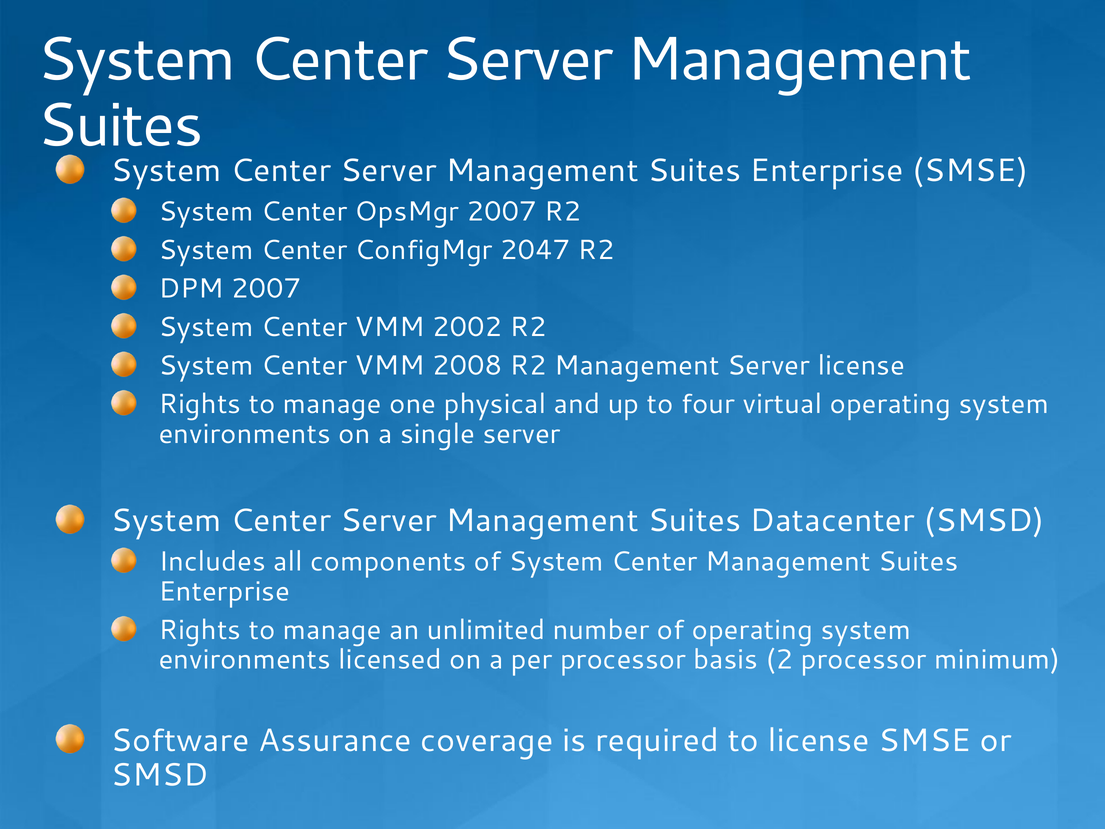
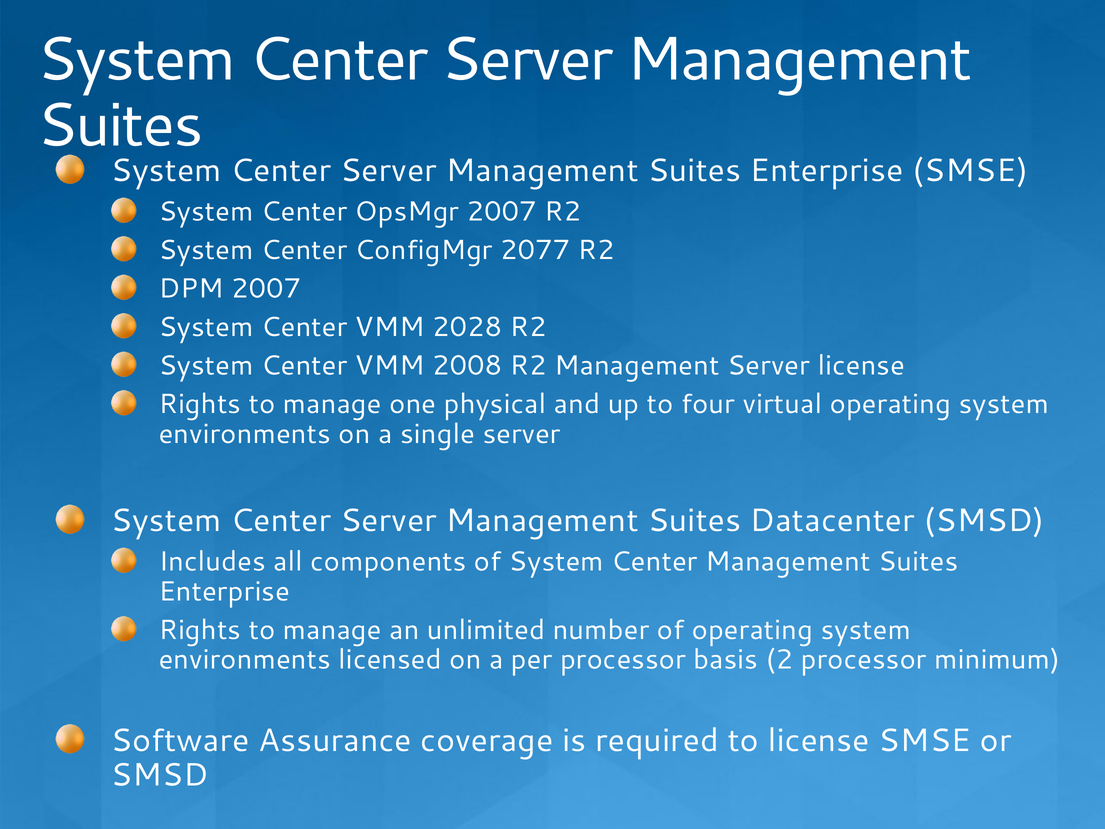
2047: 2047 -> 2077
2002: 2002 -> 2028
